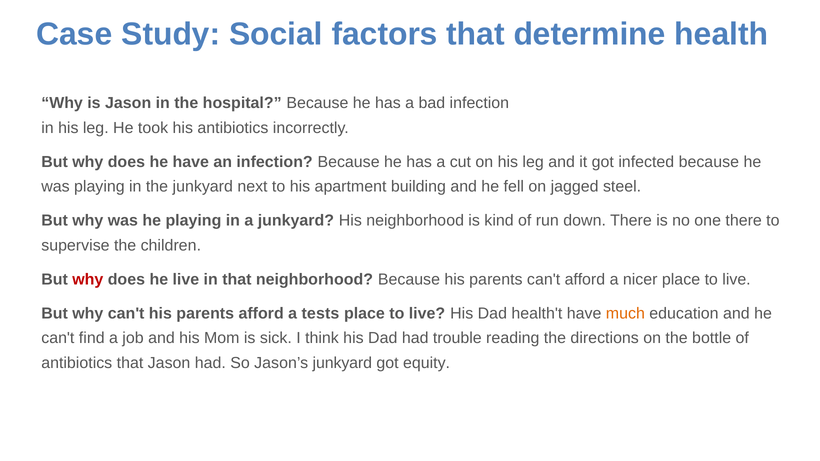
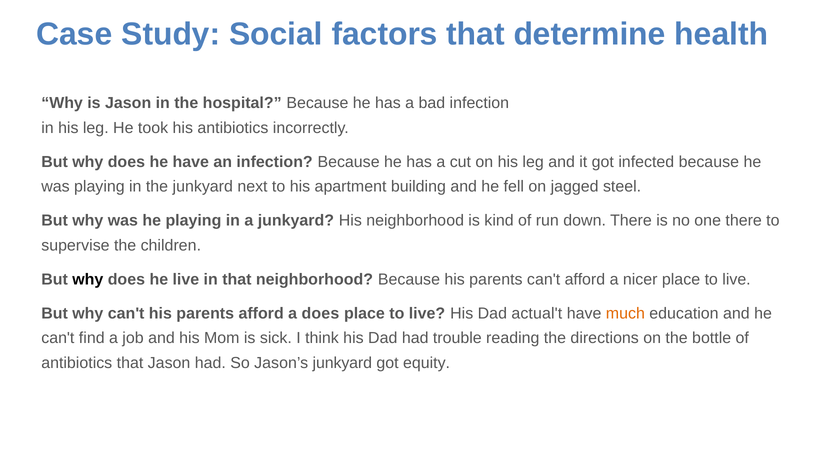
why at (88, 280) colour: red -> black
a tests: tests -> does
health't: health't -> actual't
